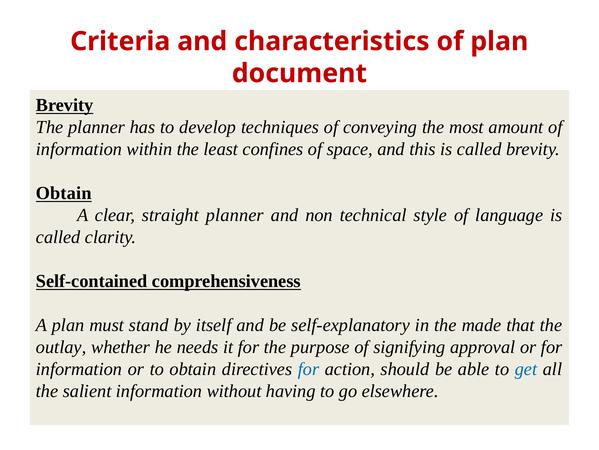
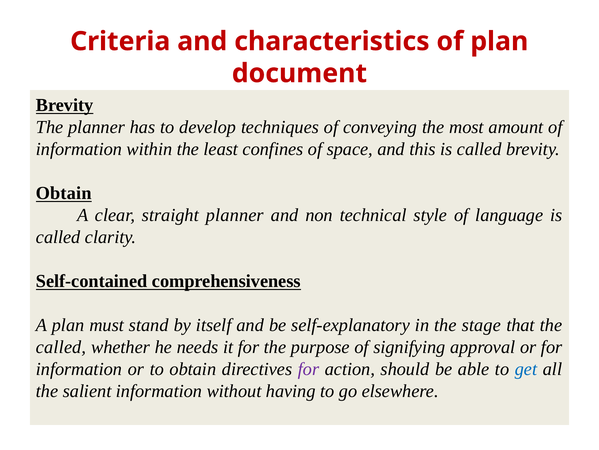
made: made -> stage
outlay at (61, 347): outlay -> called
for at (308, 369) colour: blue -> purple
